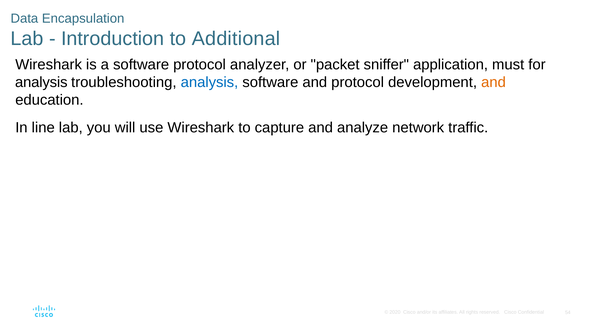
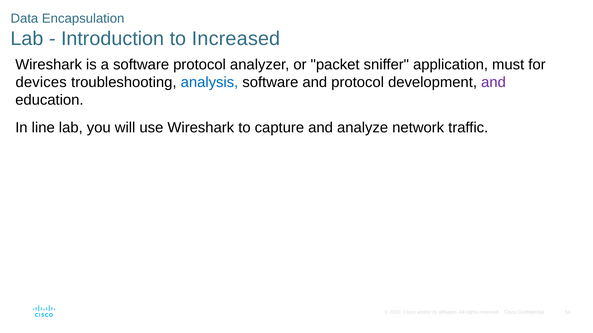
Additional: Additional -> Increased
analysis at (41, 82): analysis -> devices
and at (493, 82) colour: orange -> purple
